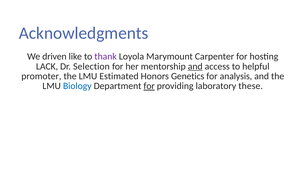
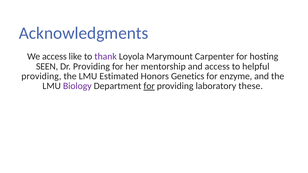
We driven: driven -> access
LACK: LACK -> SEEN
Dr Selection: Selection -> Providing
and at (195, 66) underline: present -> none
promoter at (41, 76): promoter -> providing
analysis: analysis -> enzyme
Biology colour: blue -> purple
